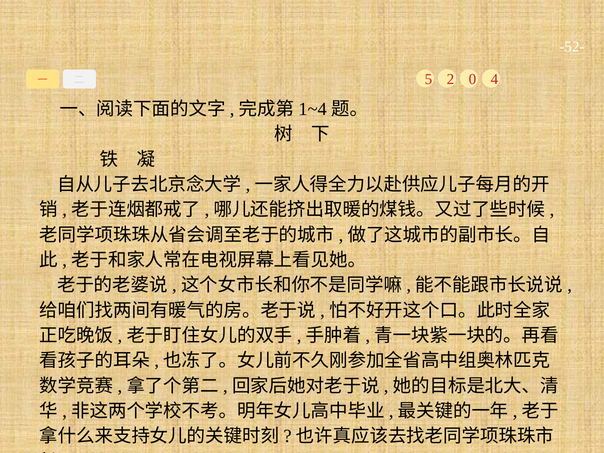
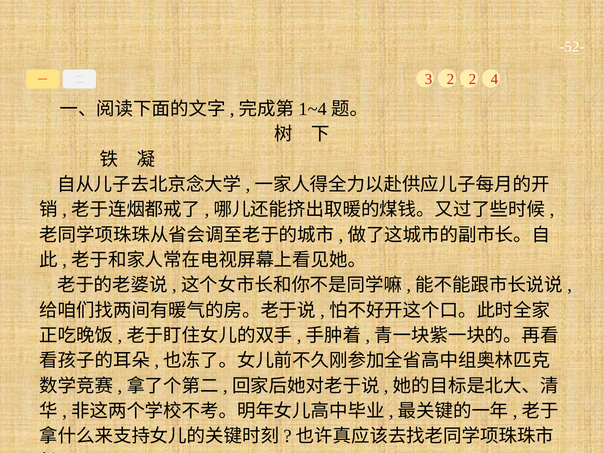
5: 5 -> 3
2 0: 0 -> 2
